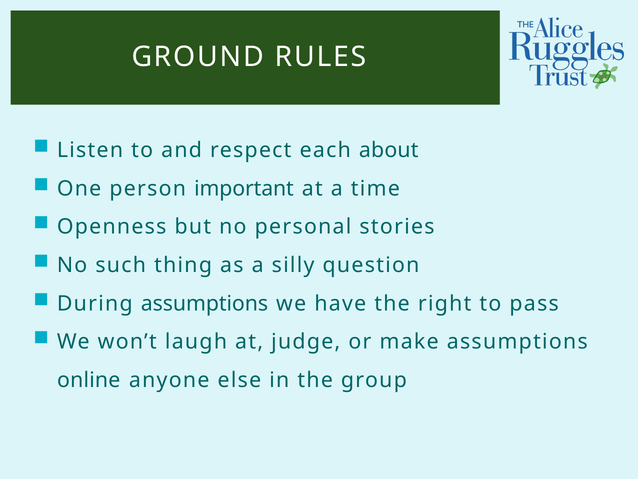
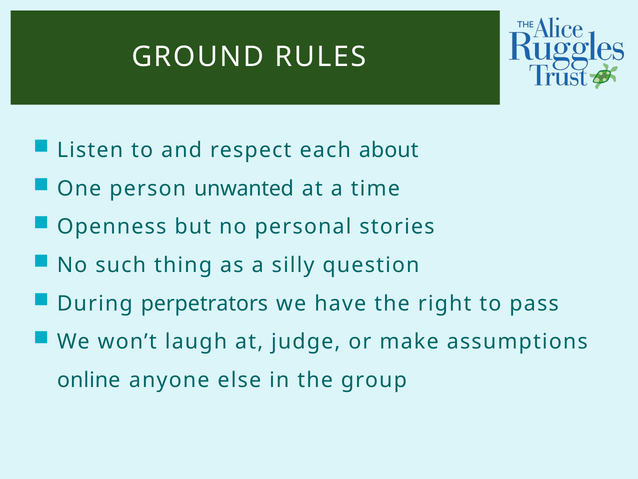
important: important -> unwanted
During assumptions: assumptions -> perpetrators
